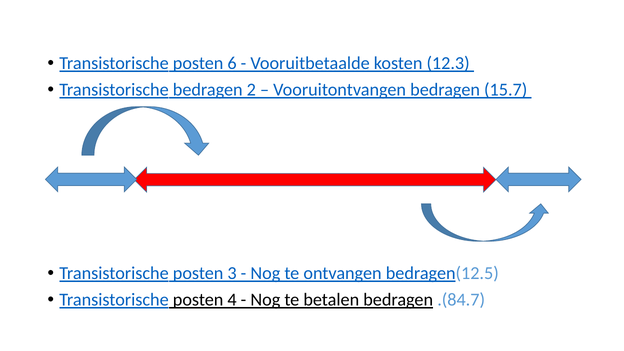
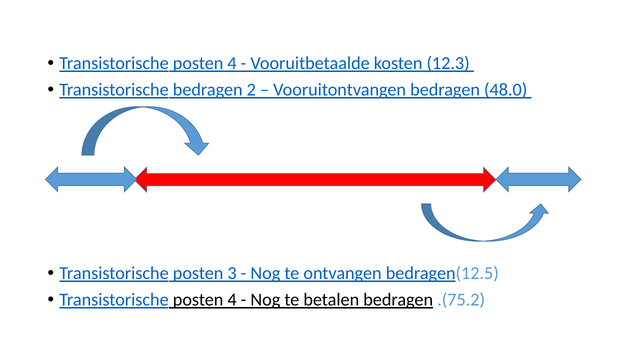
6 at (232, 63): 6 -> 4
15.7: 15.7 -> 48.0
.(84.7: .(84.7 -> .(75.2
